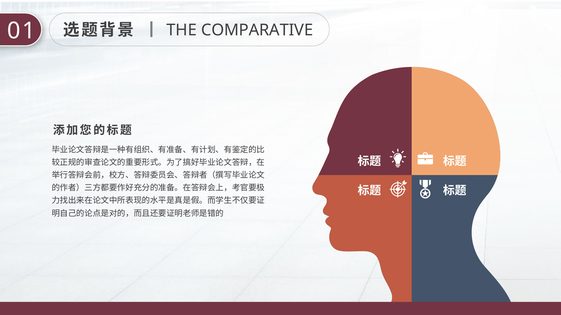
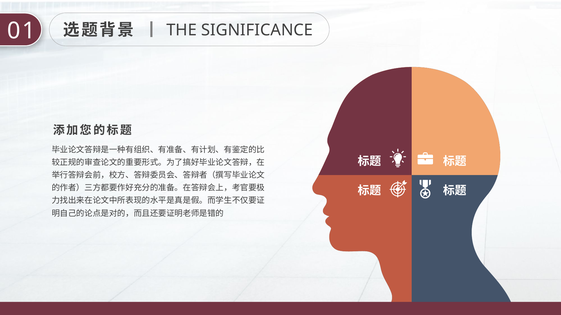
COMPARATIVE: COMPARATIVE -> SIGNIFICANCE
